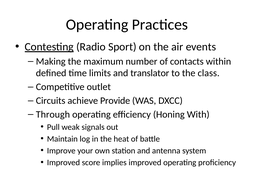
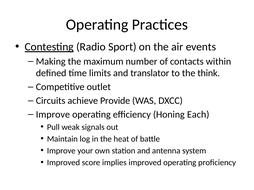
class: class -> think
Through at (53, 115): Through -> Improve
With: With -> Each
